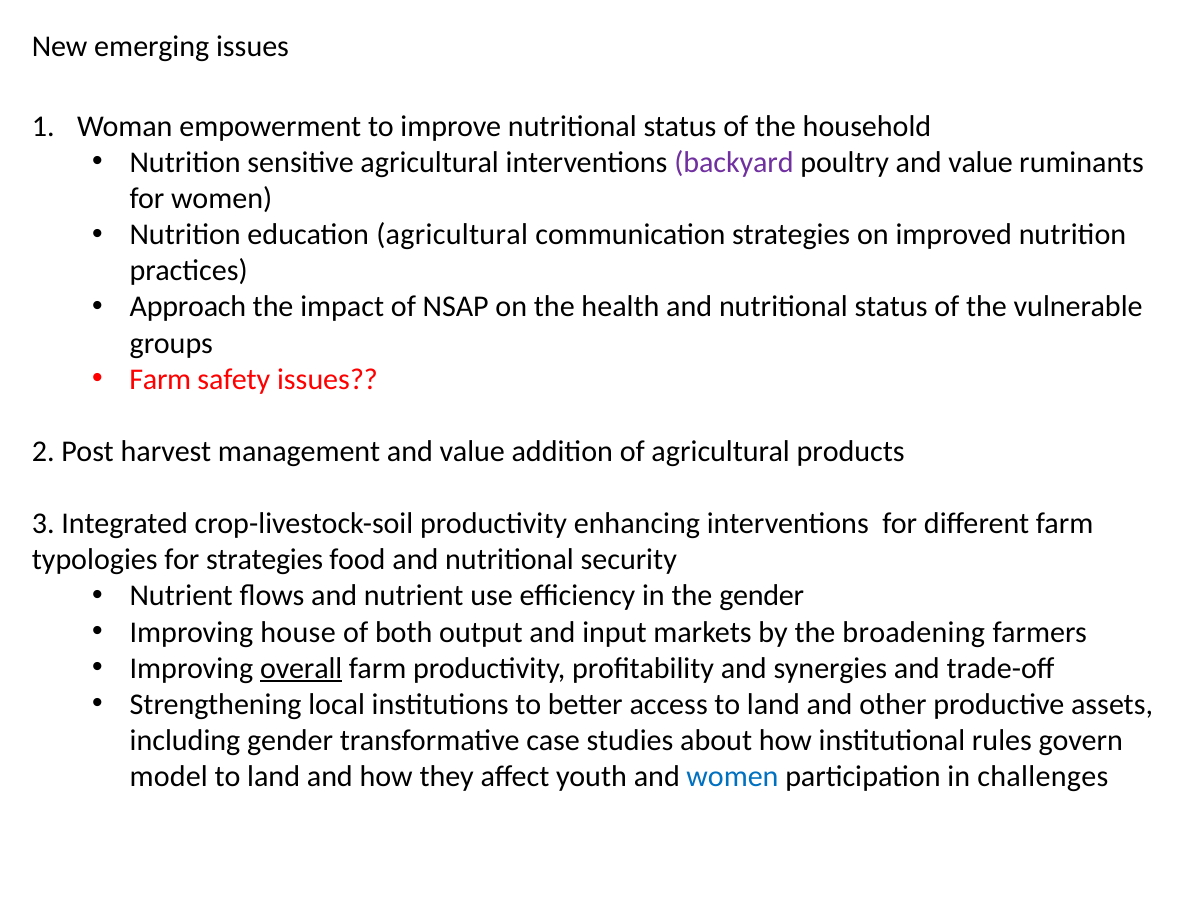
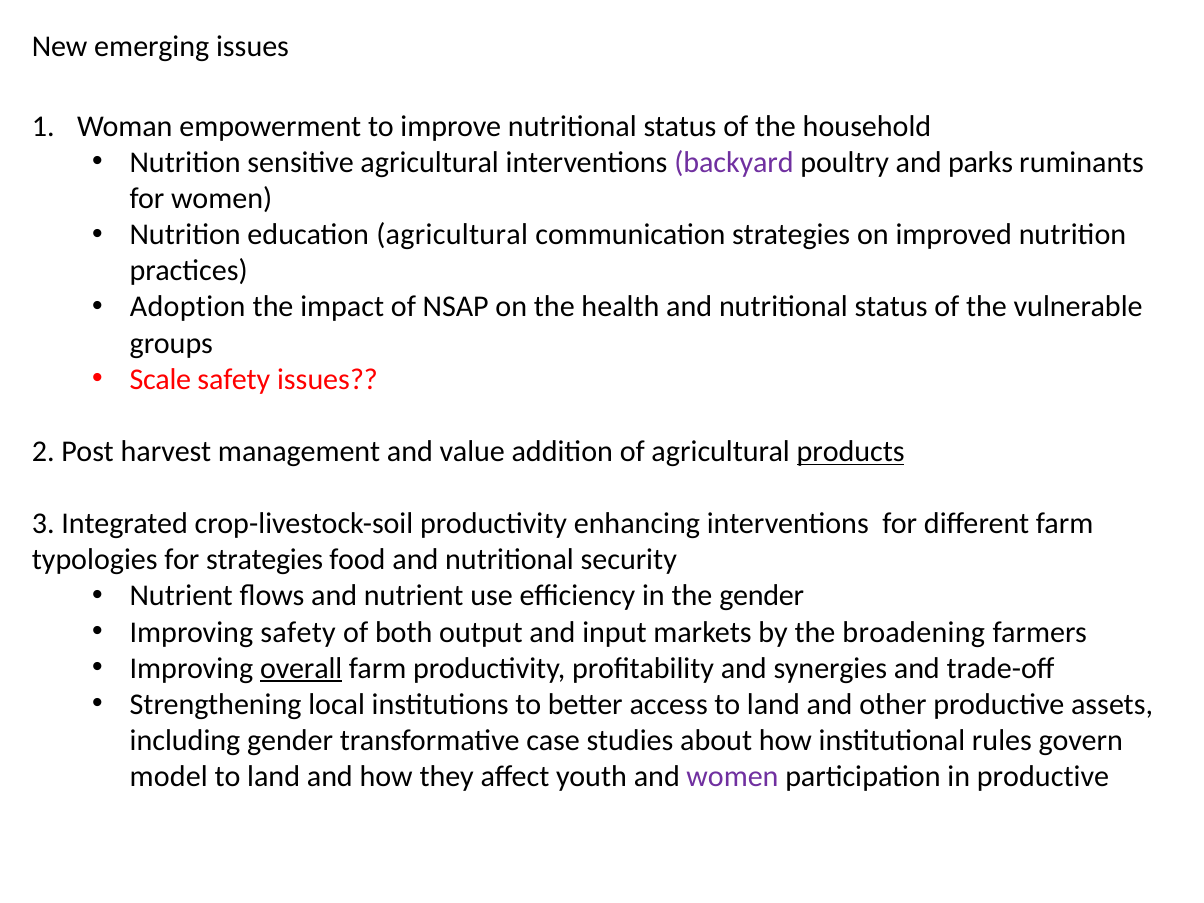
poultry and value: value -> parks
Approach: Approach -> Adoption
Farm at (160, 379): Farm -> Scale
products underline: none -> present
Improving house: house -> safety
women at (732, 777) colour: blue -> purple
in challenges: challenges -> productive
